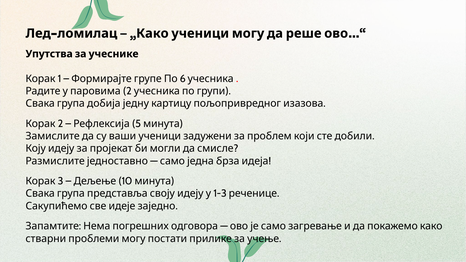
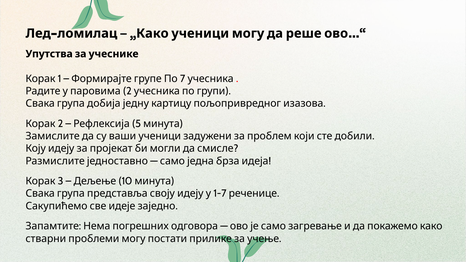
6: 6 -> 7
1-3: 1-3 -> 1-7
